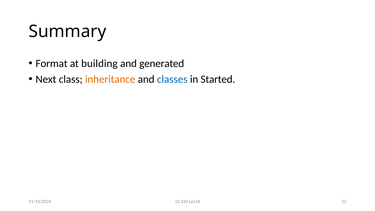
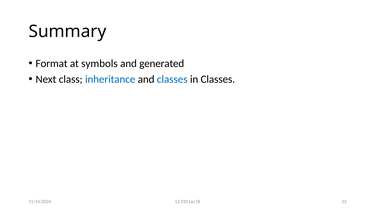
building: building -> symbols
inheritance colour: orange -> blue
in Started: Started -> Classes
